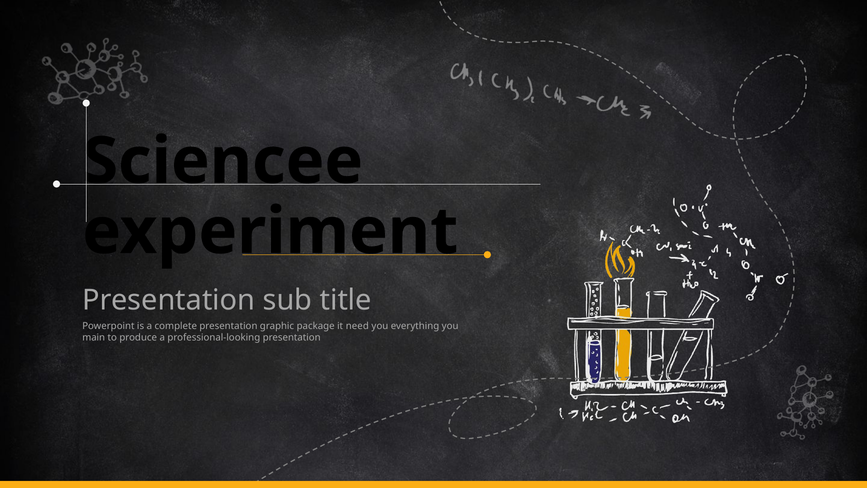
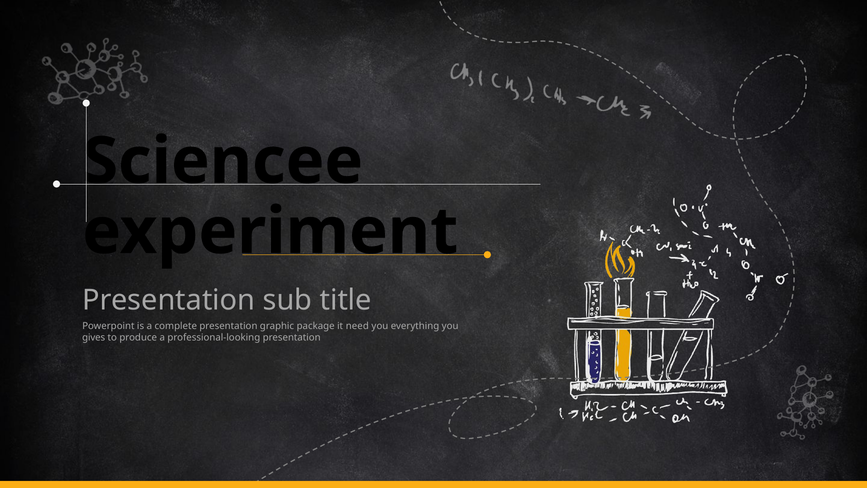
main: main -> gives
